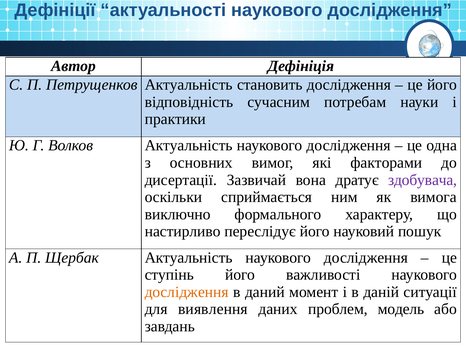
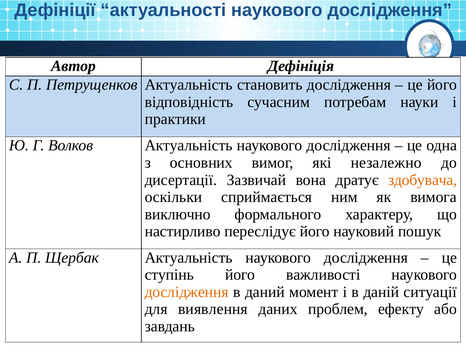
факторами: факторами -> незалежно
здобувача colour: purple -> orange
модель: модель -> ефекту
